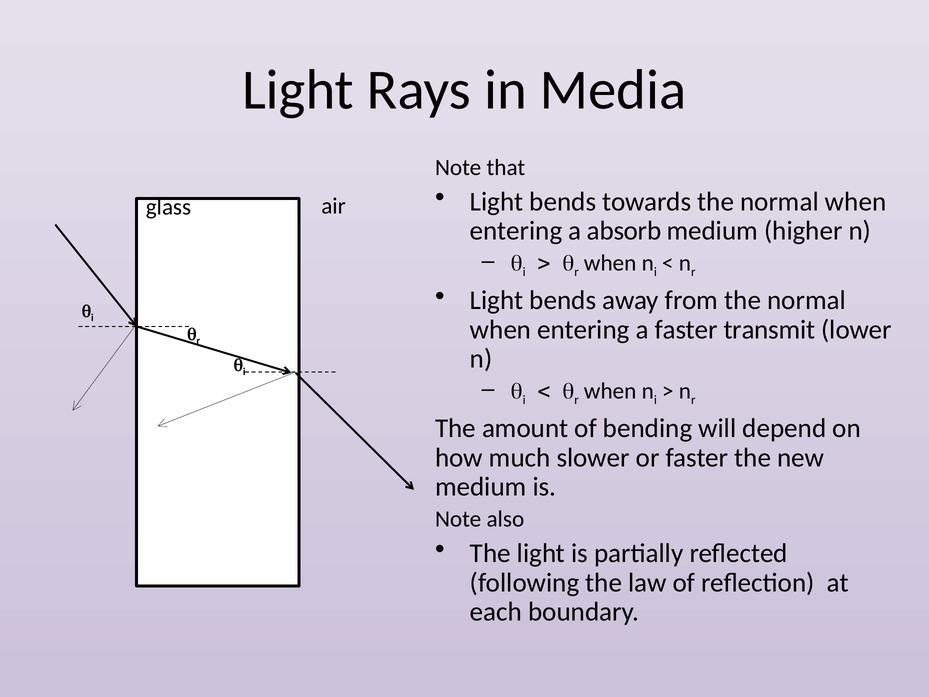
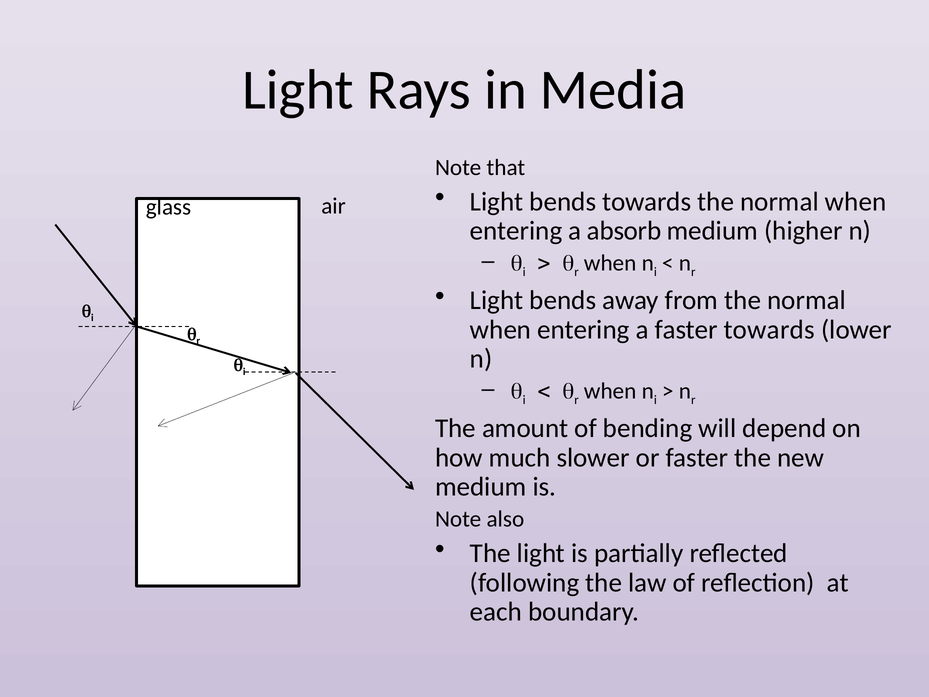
faster transmit: transmit -> towards
